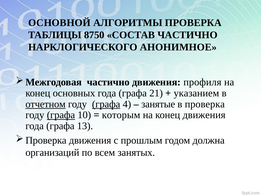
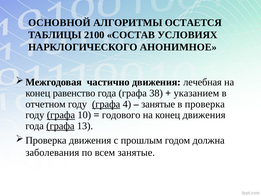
АЛГОРИТМЫ ПРОВЕРКА: ПРОВЕРКА -> ОСТАЕТСЯ
8750: 8750 -> 2100
СОСТАВ ЧАСТИЧНО: ЧАСТИЧНО -> УСЛОВИЯХ
профиля: профиля -> лечебная
основных: основных -> равенство
21: 21 -> 38
отчетном underline: present -> none
которым: которым -> годового
графа at (60, 126) underline: none -> present
организаций: организаций -> заболевания
всем занятых: занятых -> занятые
